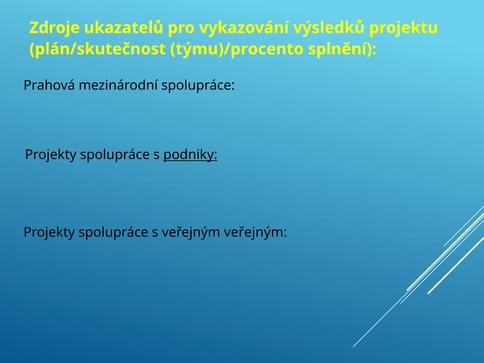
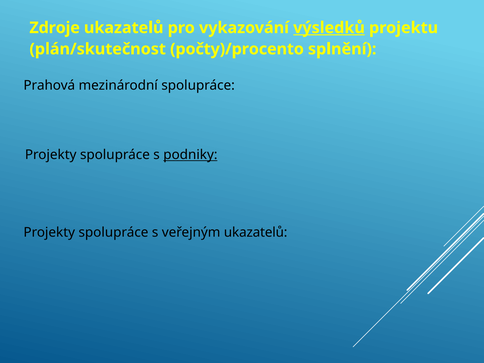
výsledků underline: none -> present
týmu)/procento: týmu)/procento -> počty)/procento
veřejným veřejným: veřejným -> ukazatelů
